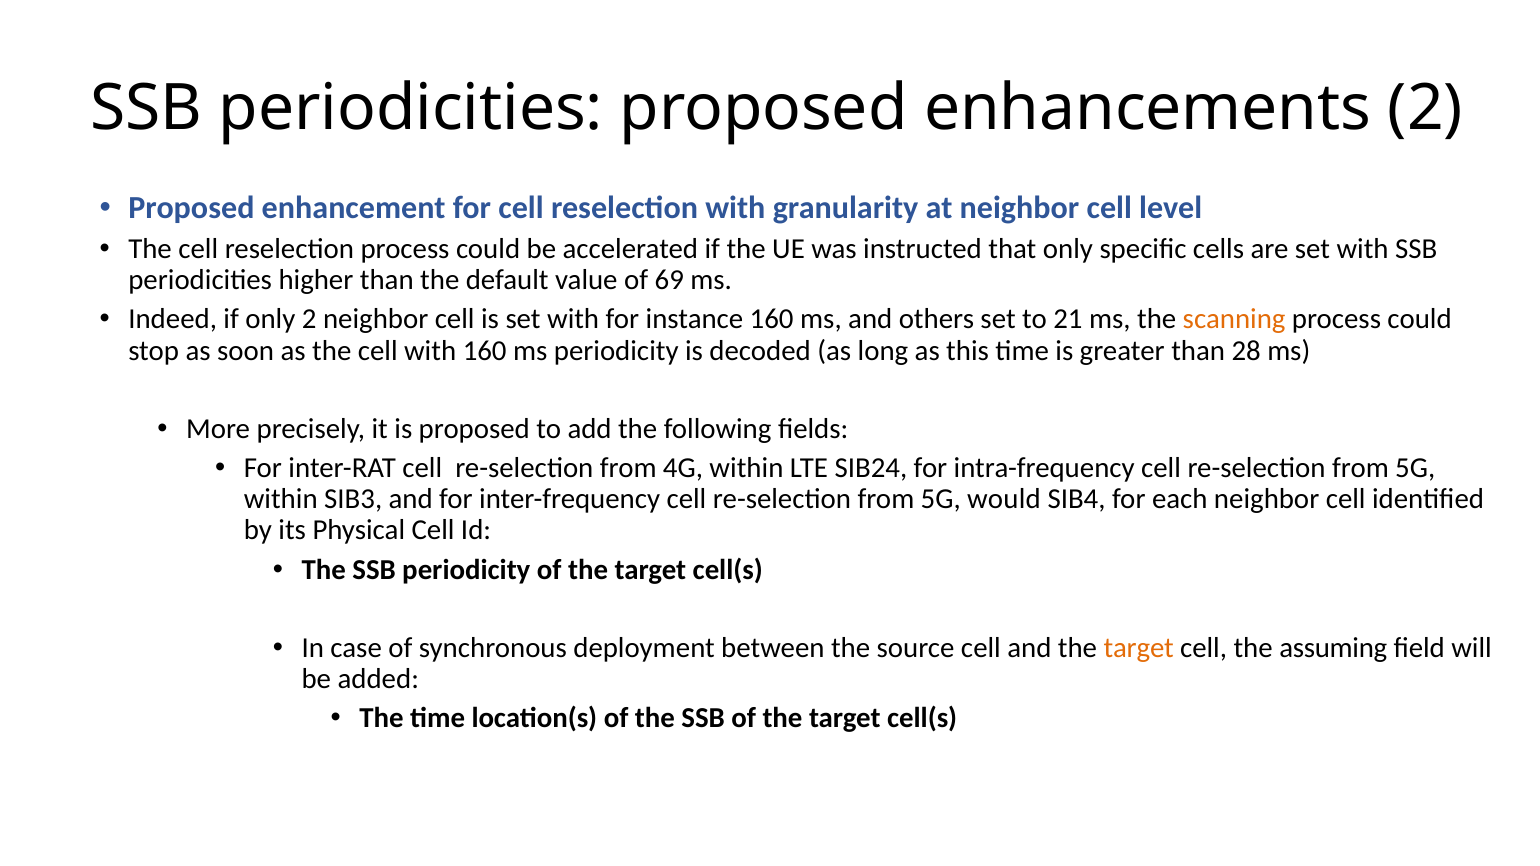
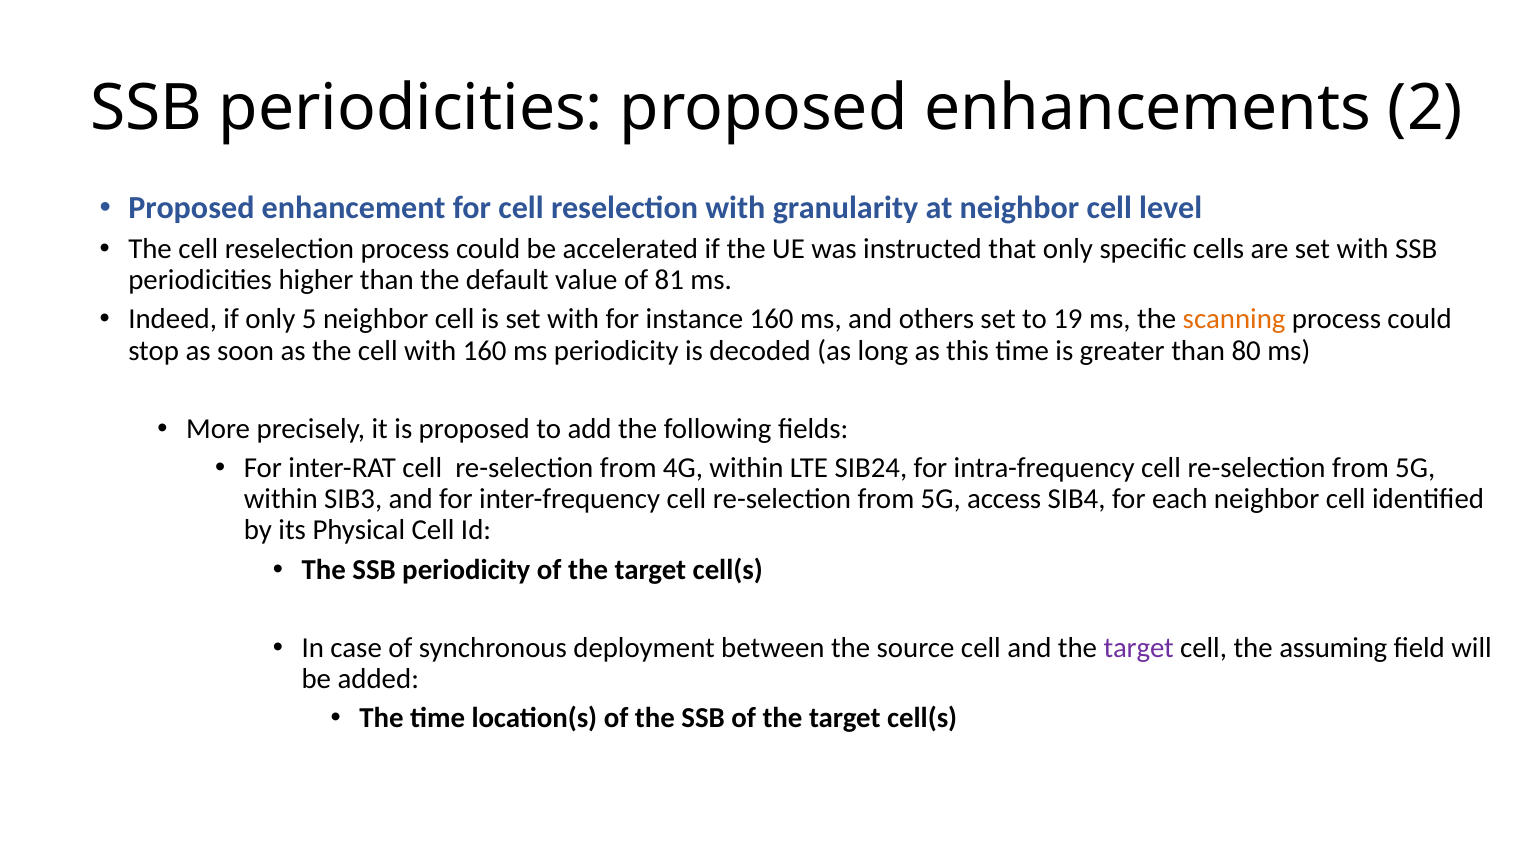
69: 69 -> 81
only 2: 2 -> 5
21: 21 -> 19
28: 28 -> 80
would: would -> access
target at (1139, 648) colour: orange -> purple
